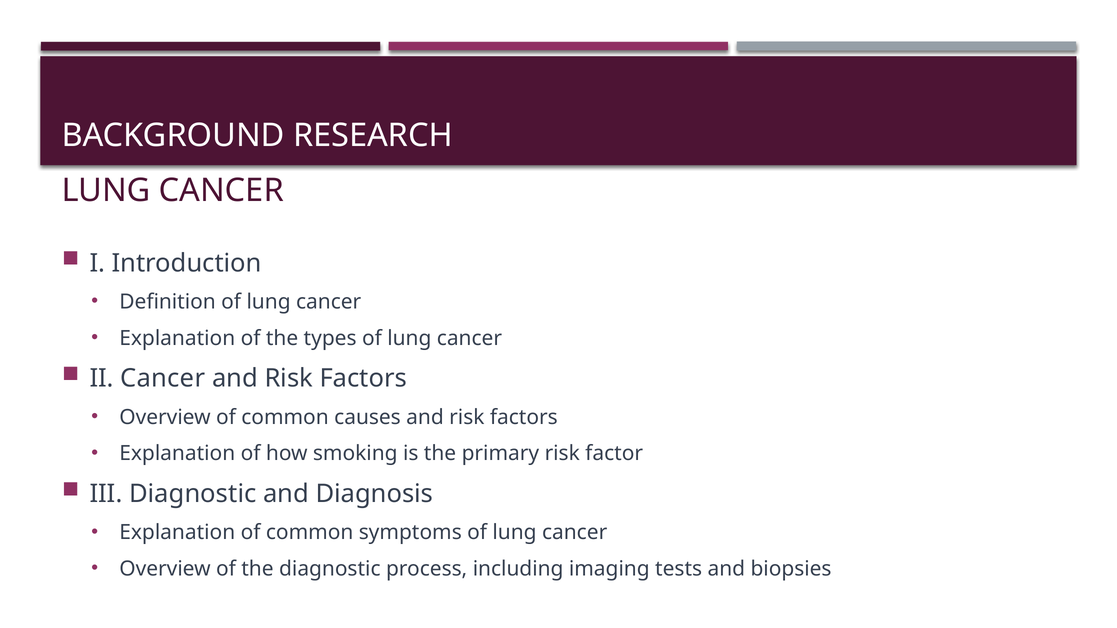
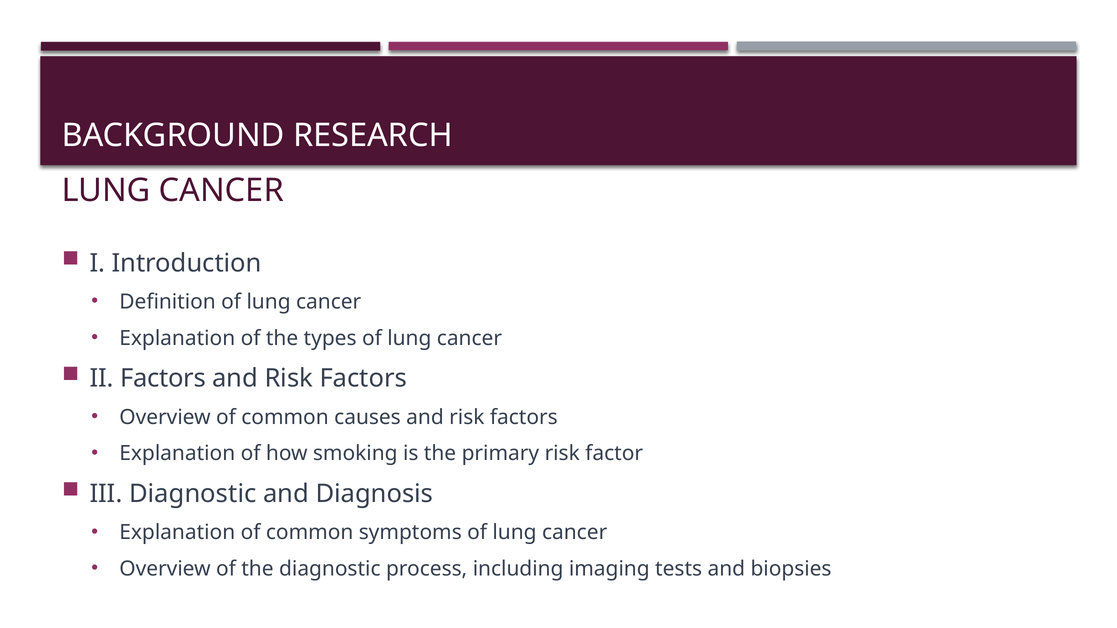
II Cancer: Cancer -> Factors
